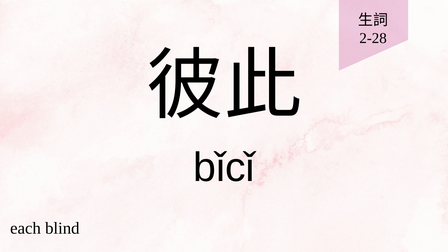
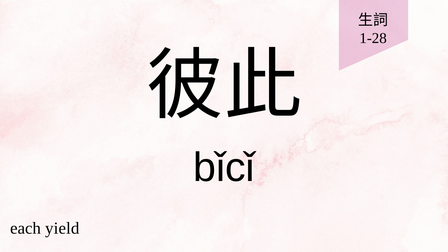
2-28: 2-28 -> 1-28
blind: blind -> yield
